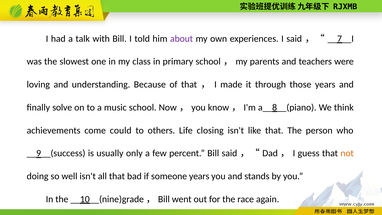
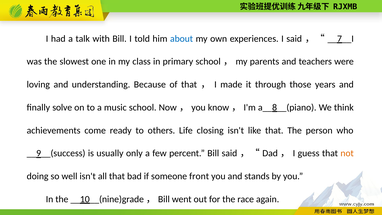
about colour: purple -> blue
could: could -> ready
someone years: years -> front
